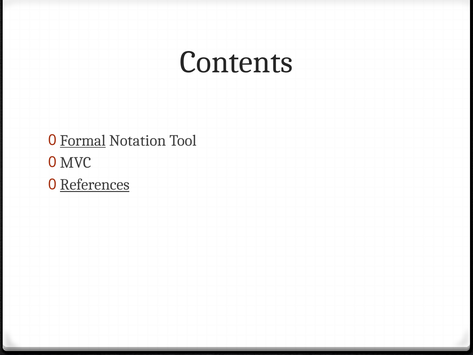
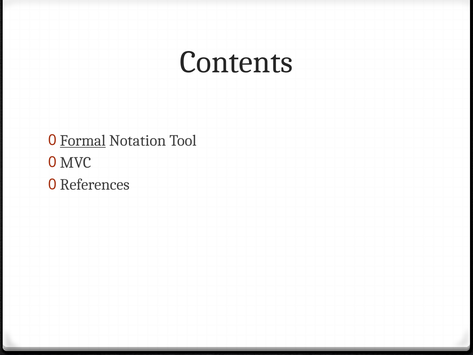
References underline: present -> none
